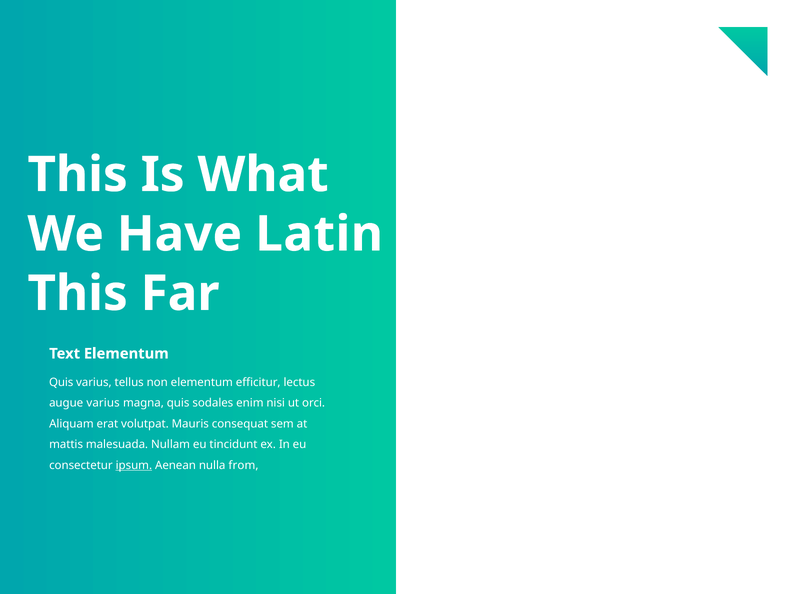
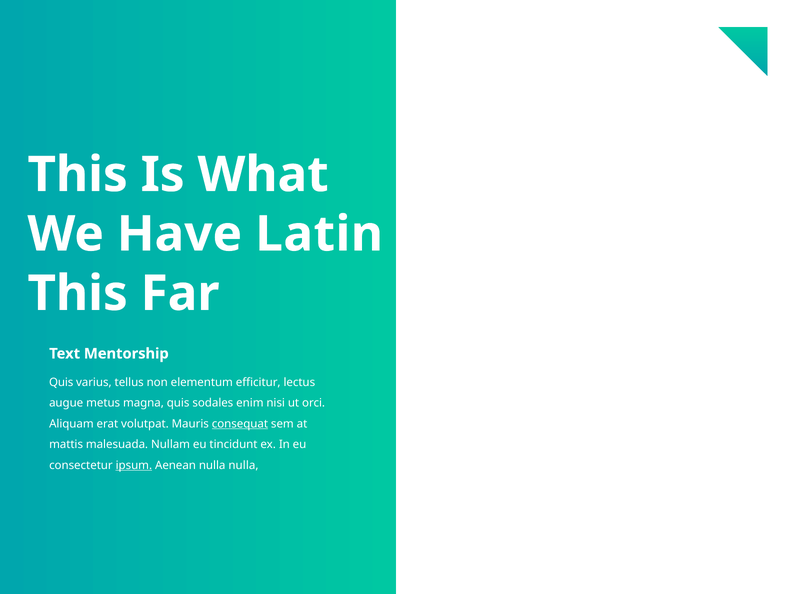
Text Elementum: Elementum -> Mentorship
augue varius: varius -> metus
consequat underline: none -> present
nulla from: from -> nulla
